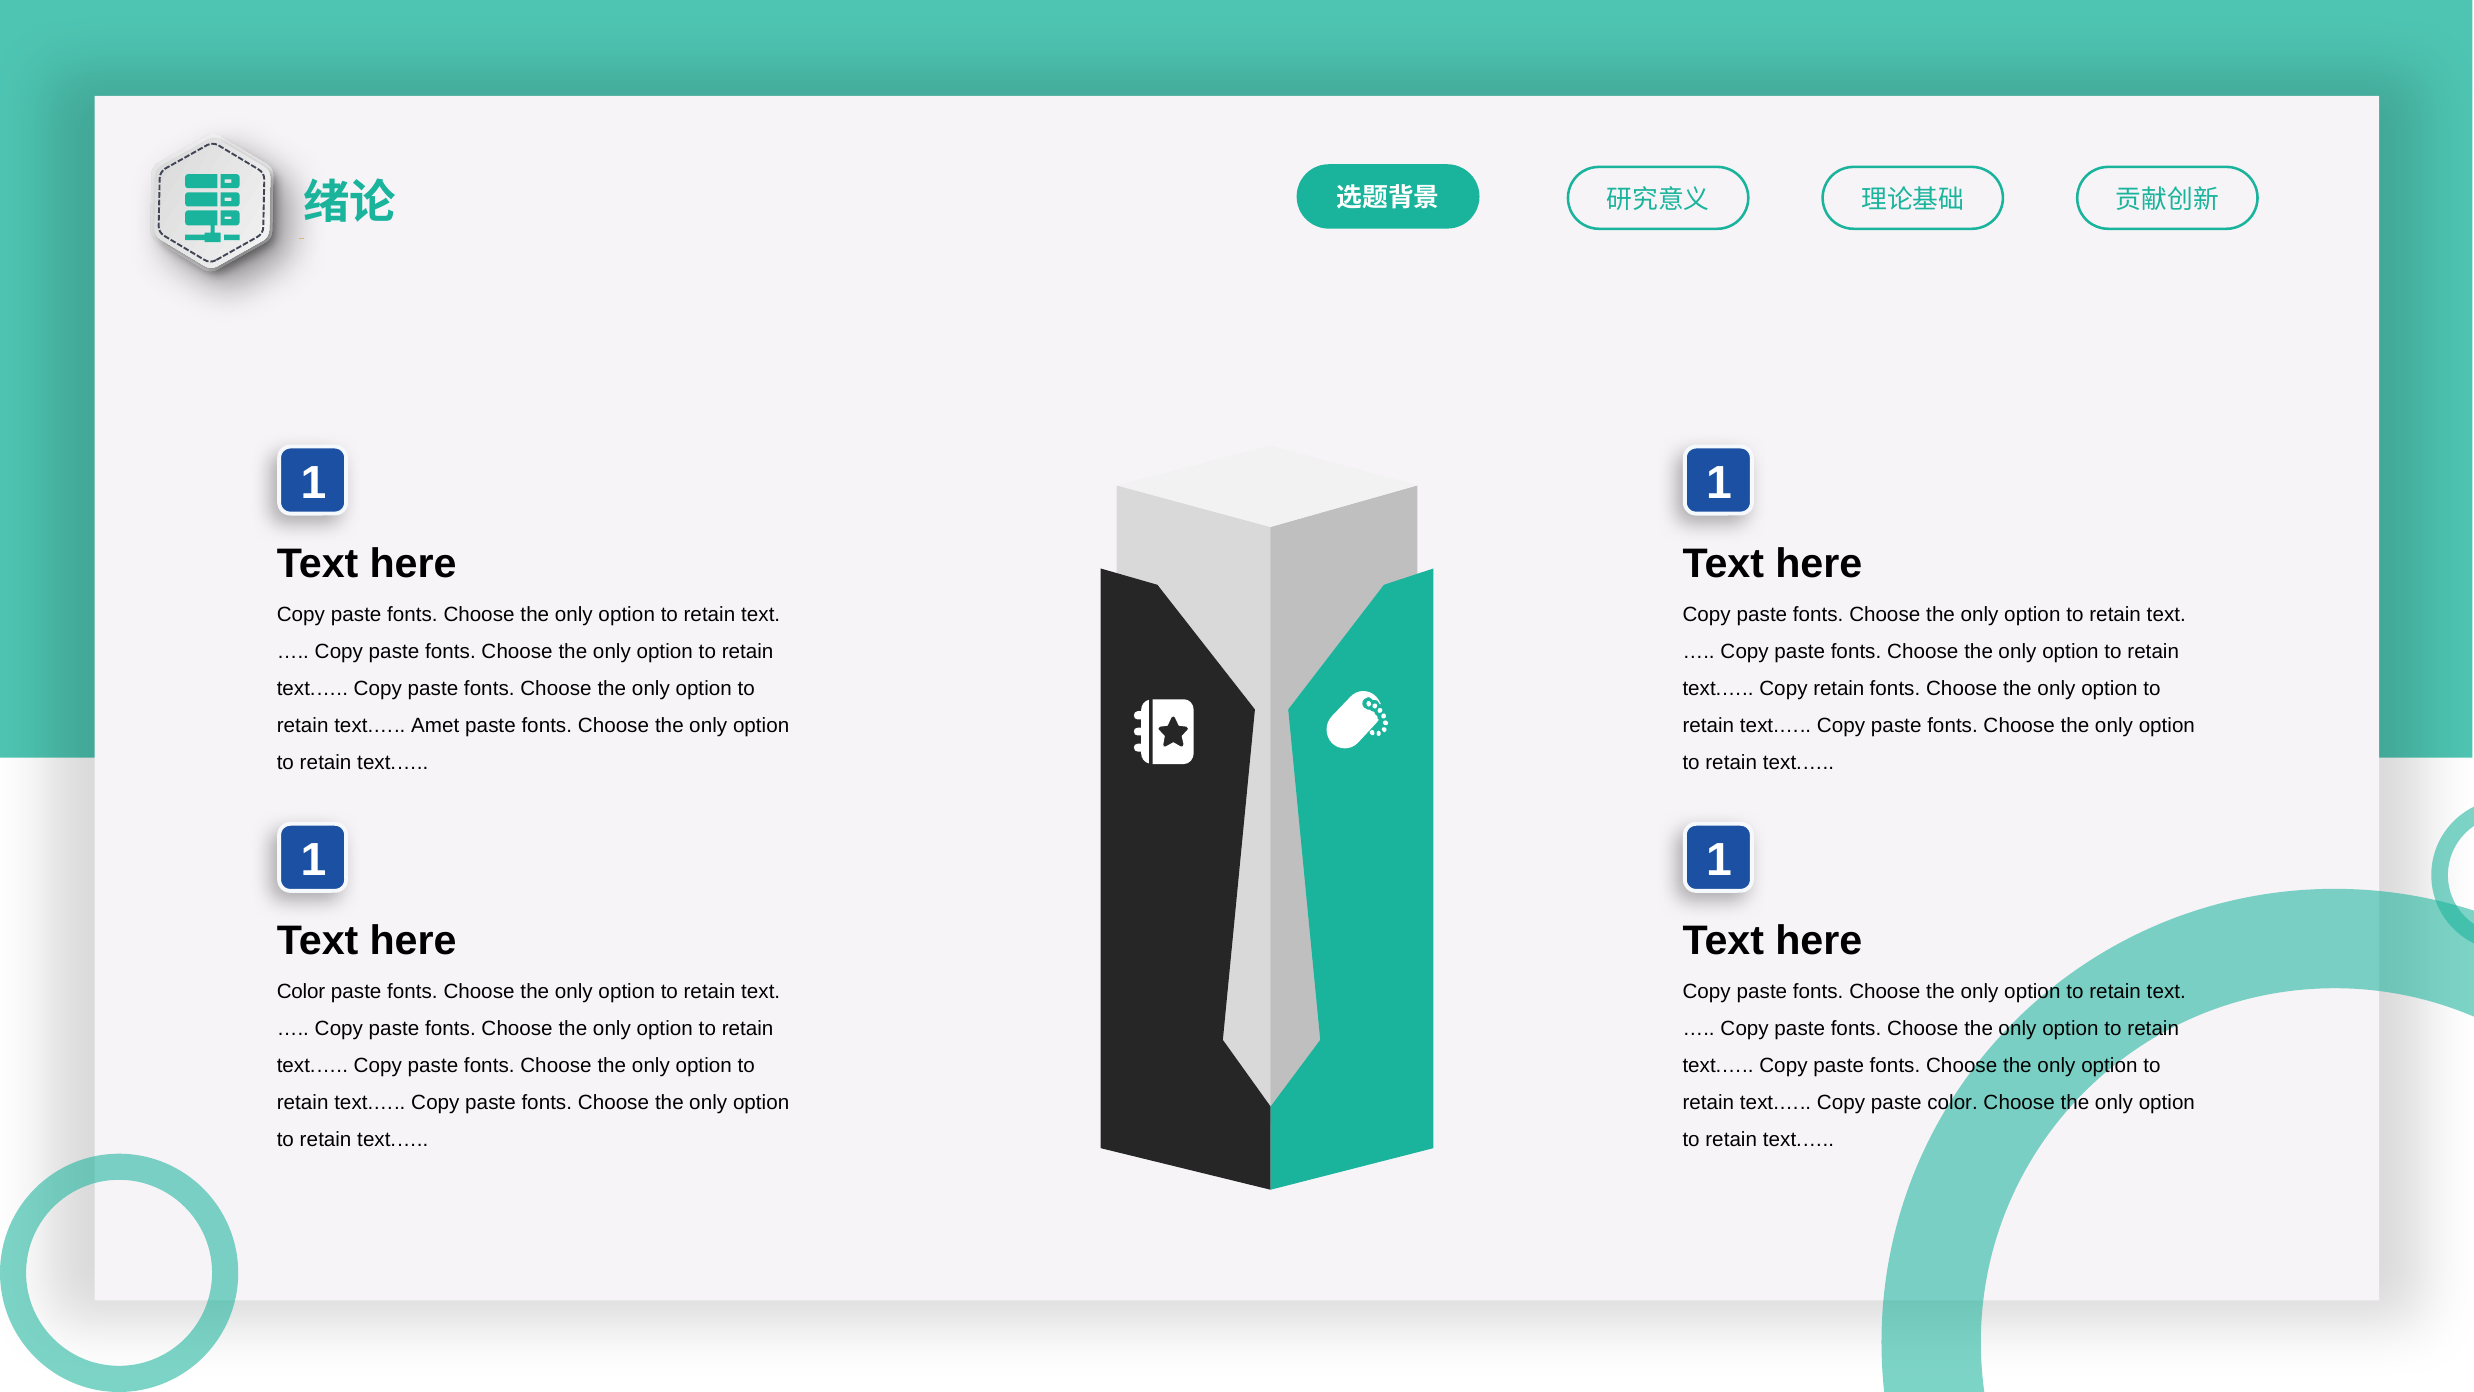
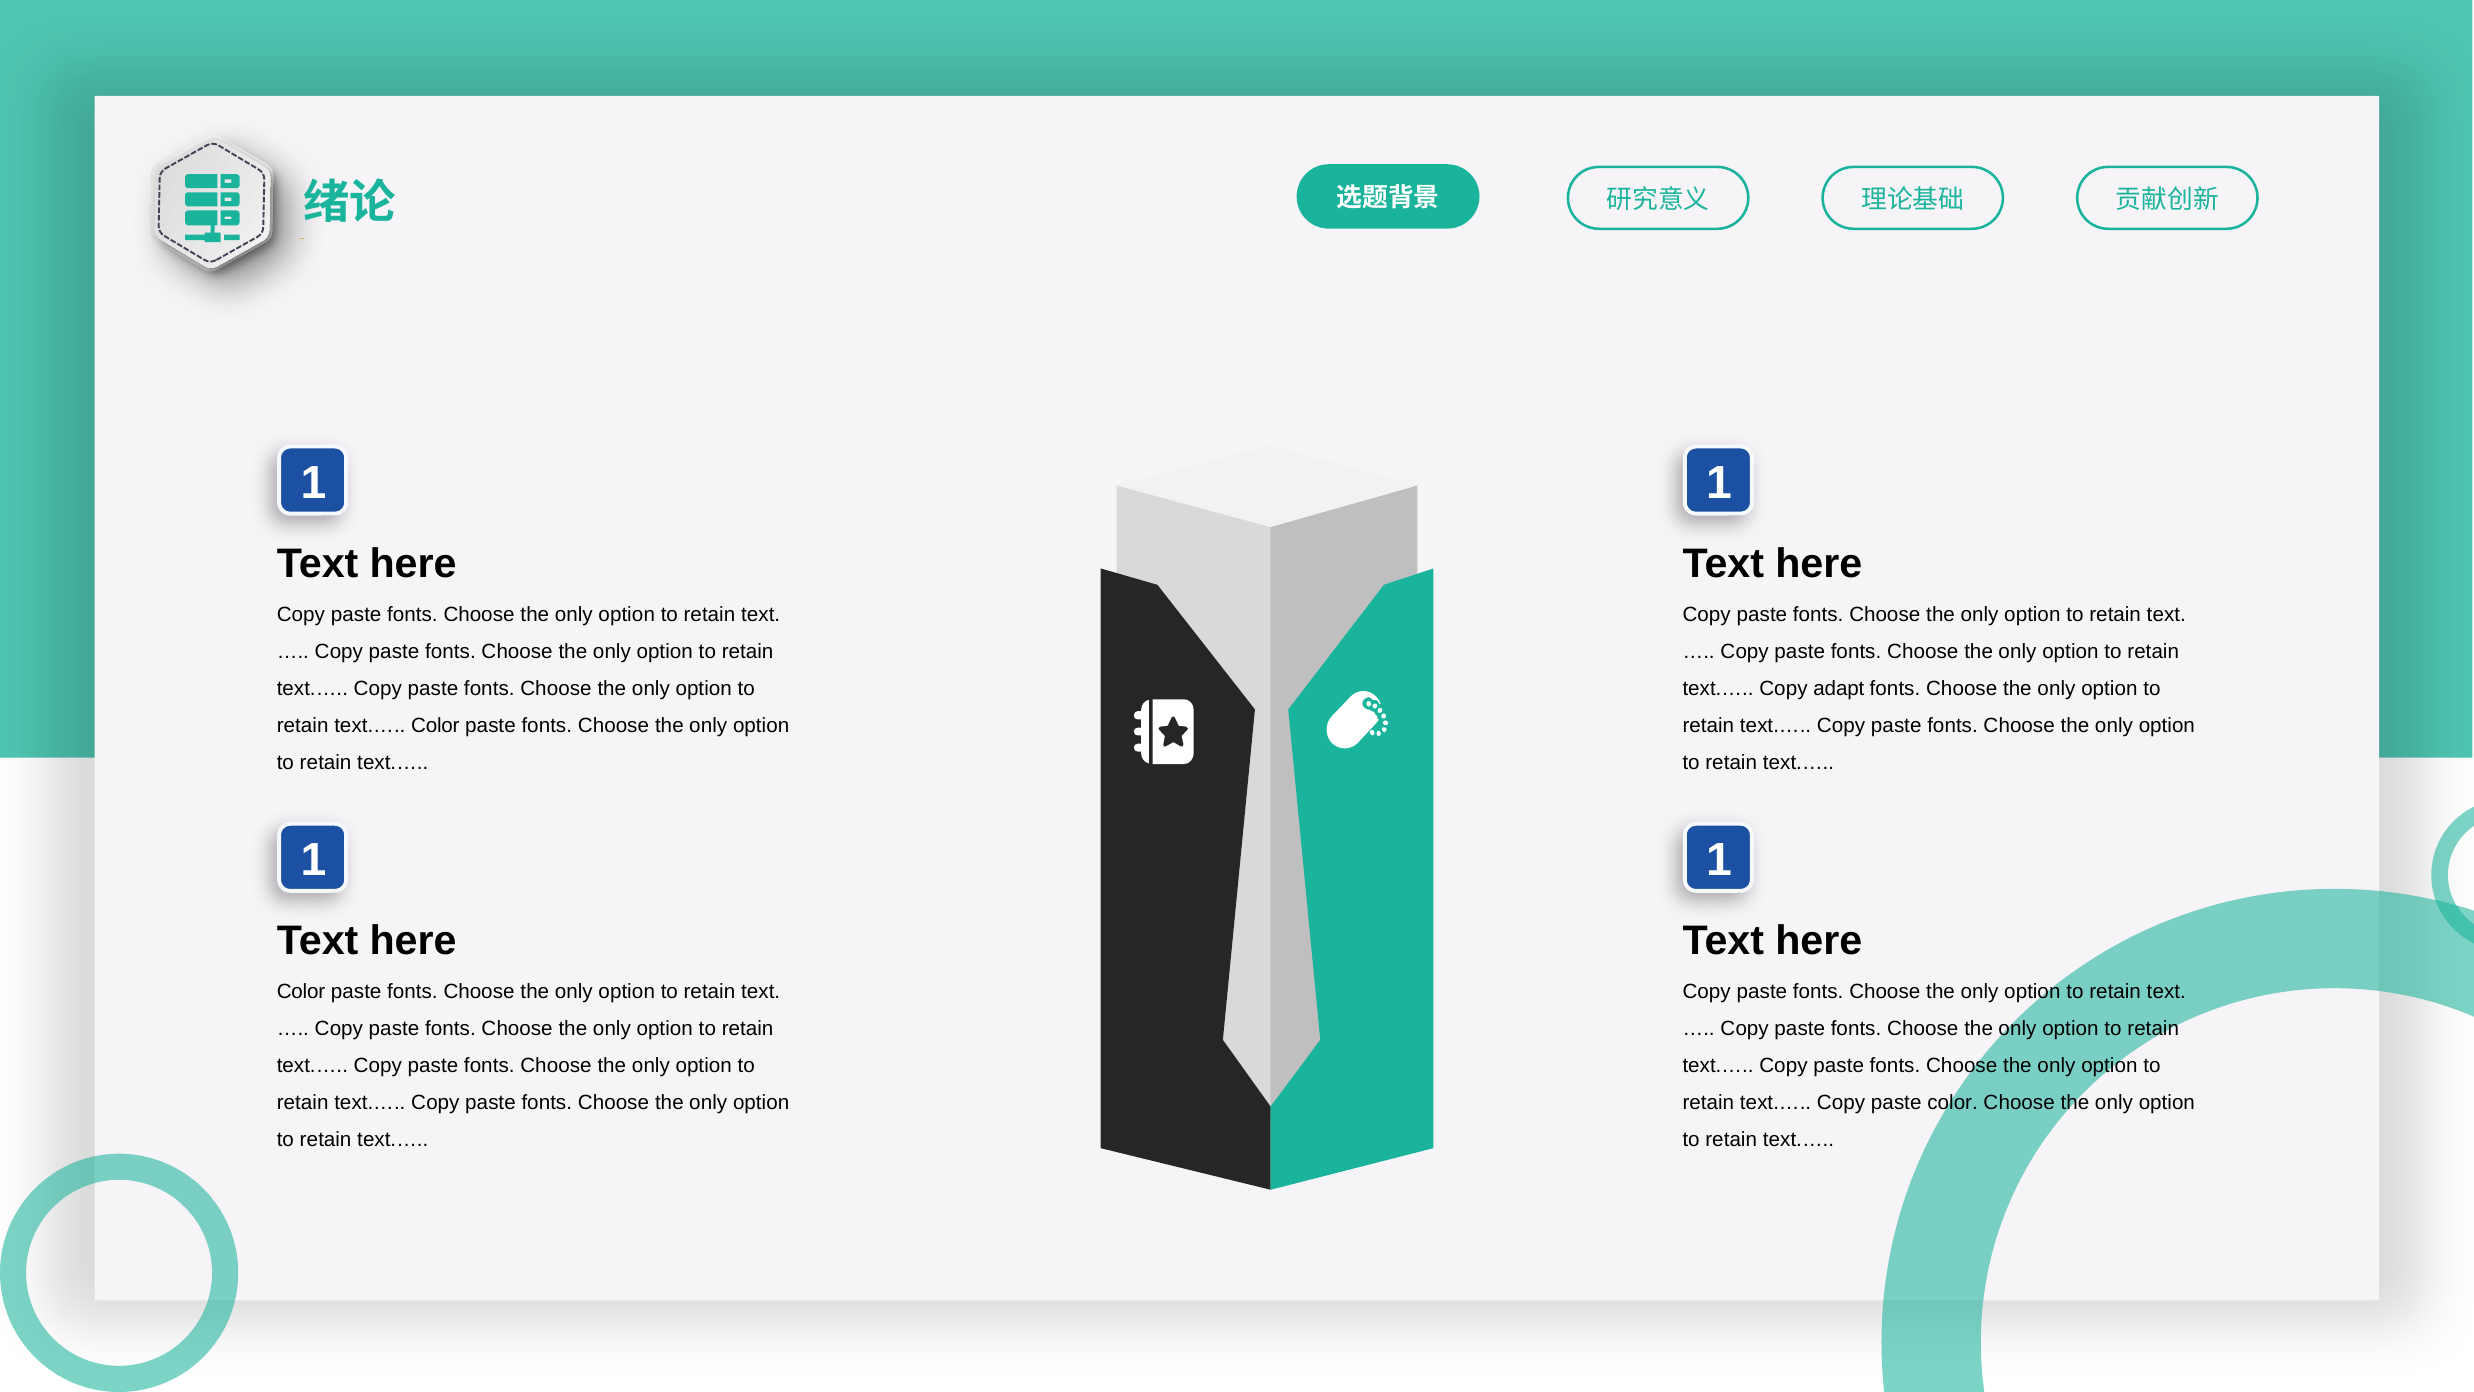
Copy retain: retain -> adapt
text.… Amet: Amet -> Color
